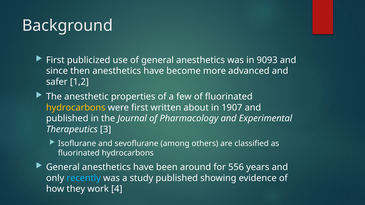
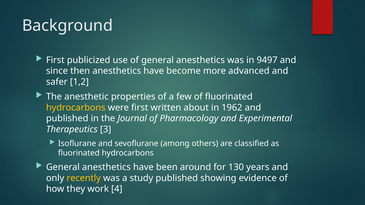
9093: 9093 -> 9497
1907: 1907 -> 1962
556: 556 -> 130
recently colour: light blue -> yellow
